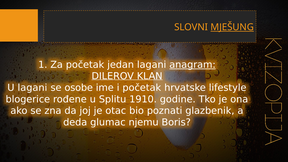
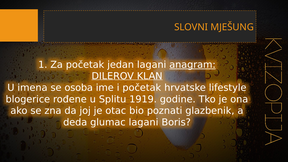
MJEŠUNG underline: present -> none
U lagani: lagani -> imena
osobe: osobe -> osoba
1910: 1910 -> 1919
glumac njemu: njemu -> lagani
